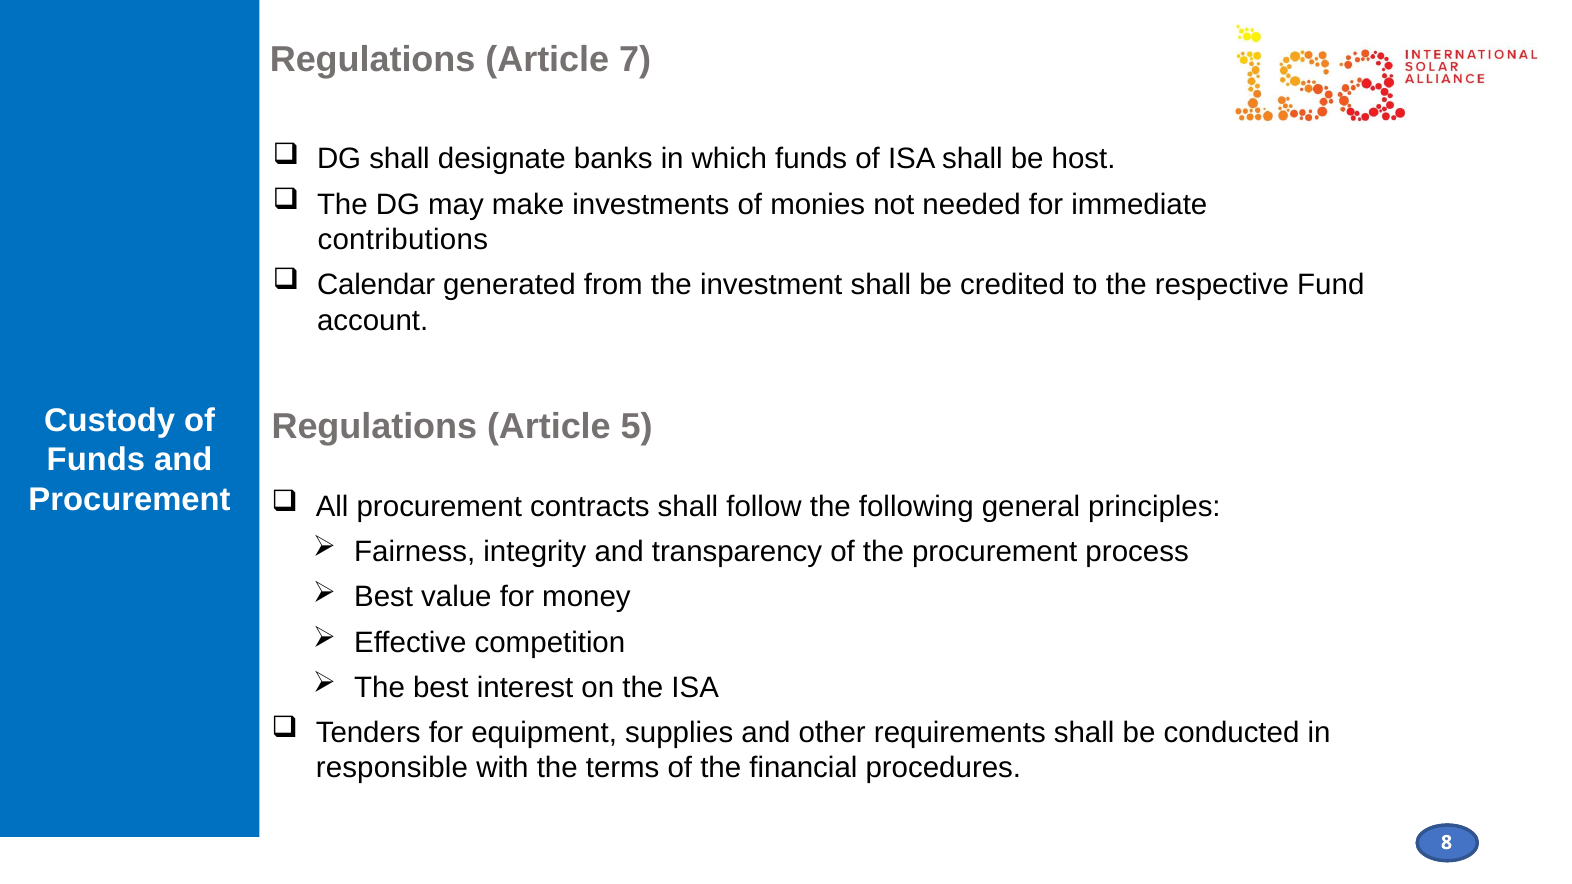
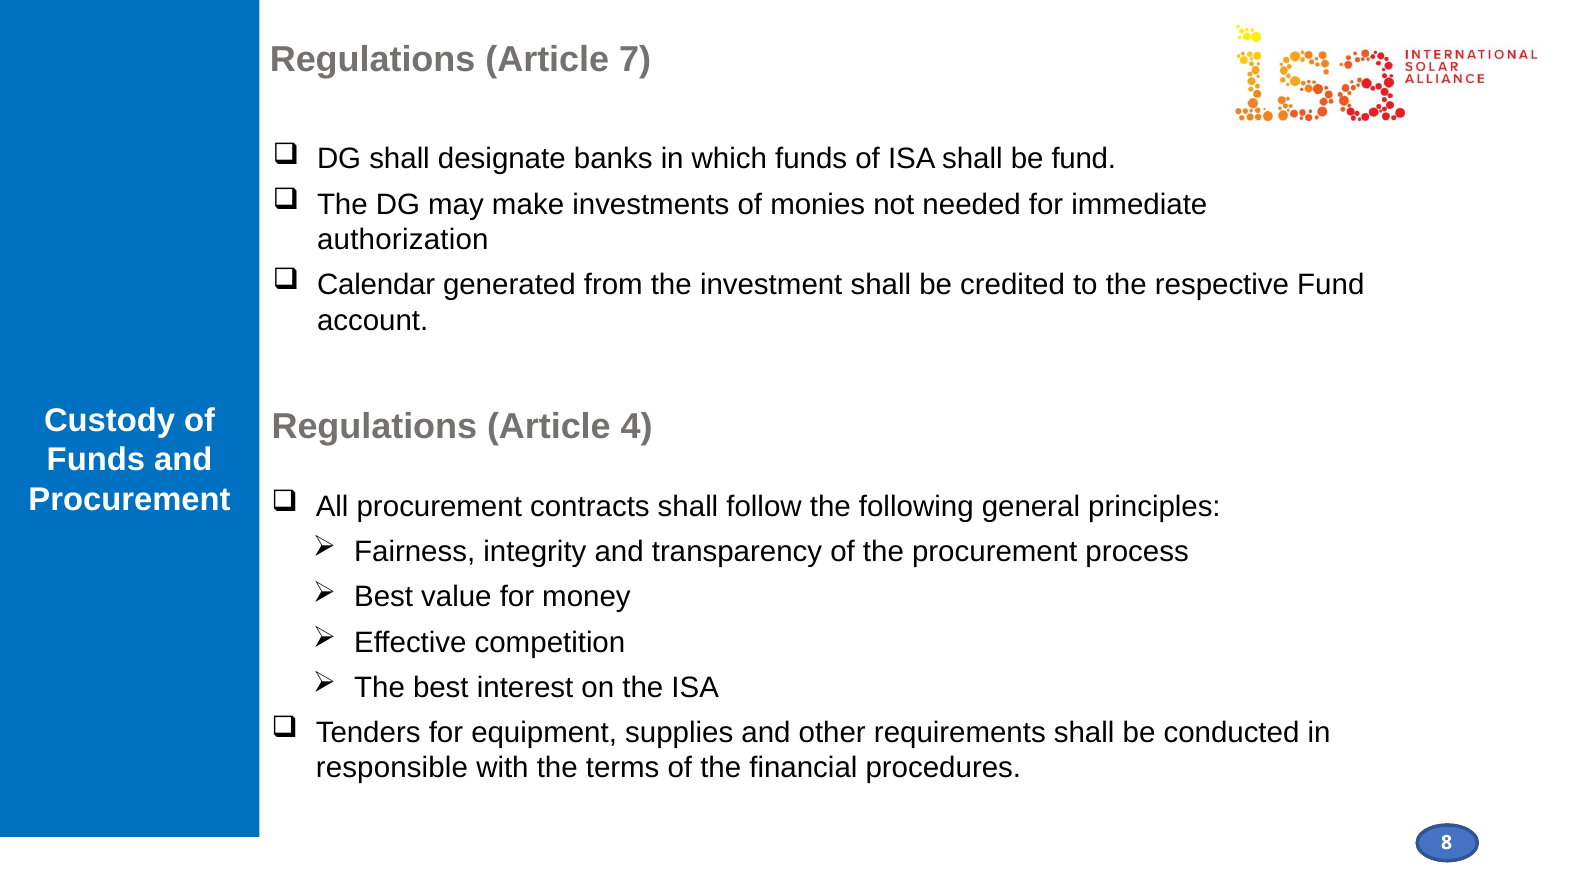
be host: host -> fund
contributions: contributions -> authorization
5: 5 -> 4
